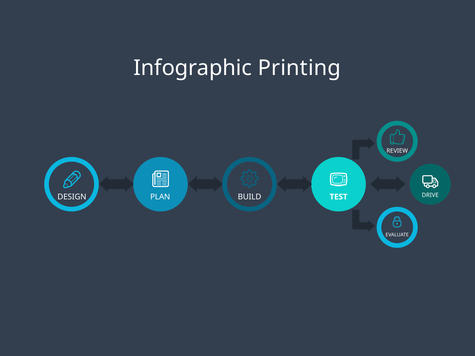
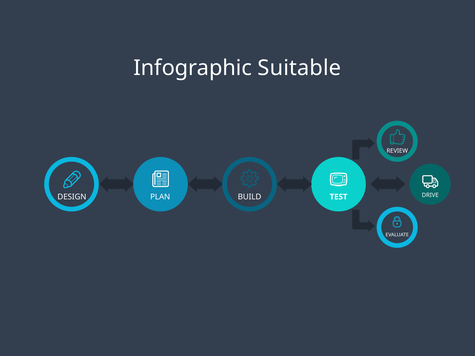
Printing: Printing -> Suitable
